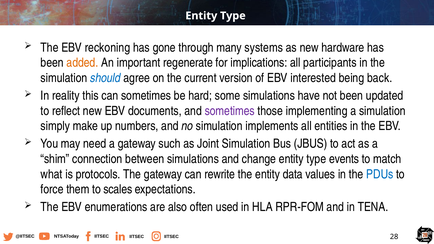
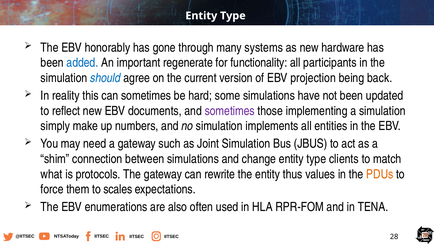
reckoning: reckoning -> honorably
added colour: orange -> blue
implications: implications -> functionality
interested: interested -> projection
events: events -> clients
data: data -> thus
PDUs colour: blue -> orange
